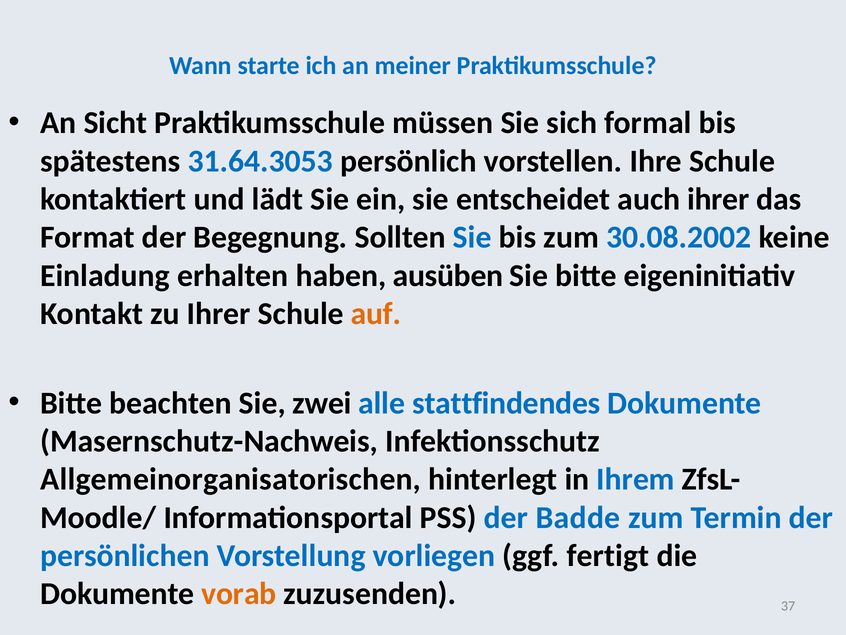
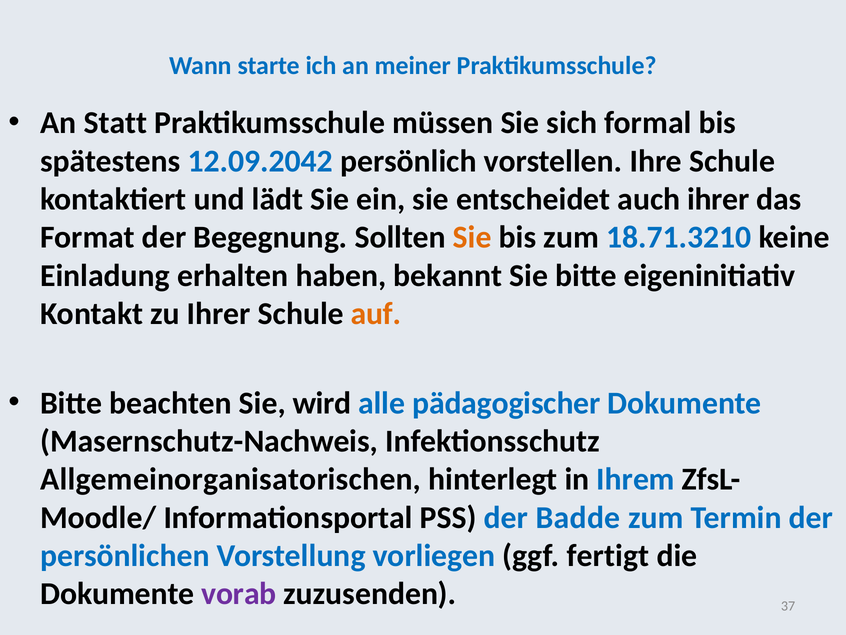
Sicht: Sicht -> Statt
31.64.3053: 31.64.3053 -> 12.09.2042
Sie at (472, 237) colour: blue -> orange
30.08.2002: 30.08.2002 -> 18.71.3210
ausüben: ausüben -> bekannt
zwei: zwei -> wird
stattfindendes: stattfindendes -> pädagogischer
vorab colour: orange -> purple
